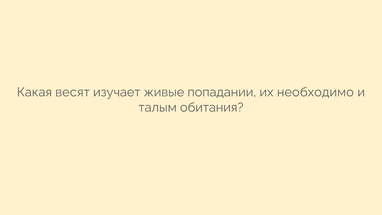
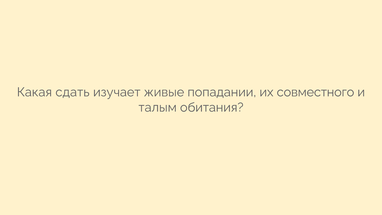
весят: весят -> сдать
необходимо: необходимо -> совместного
